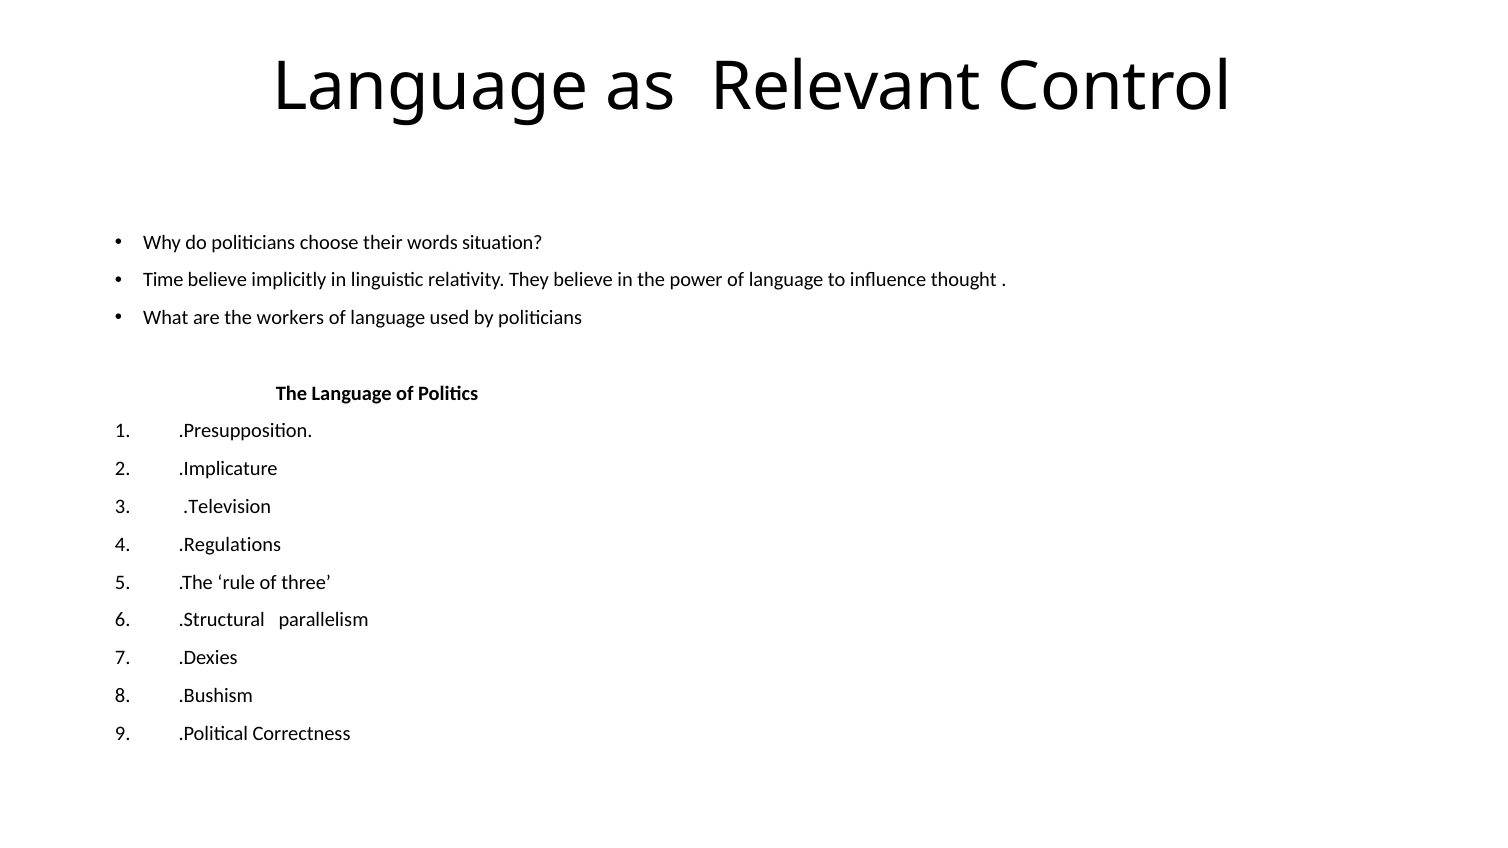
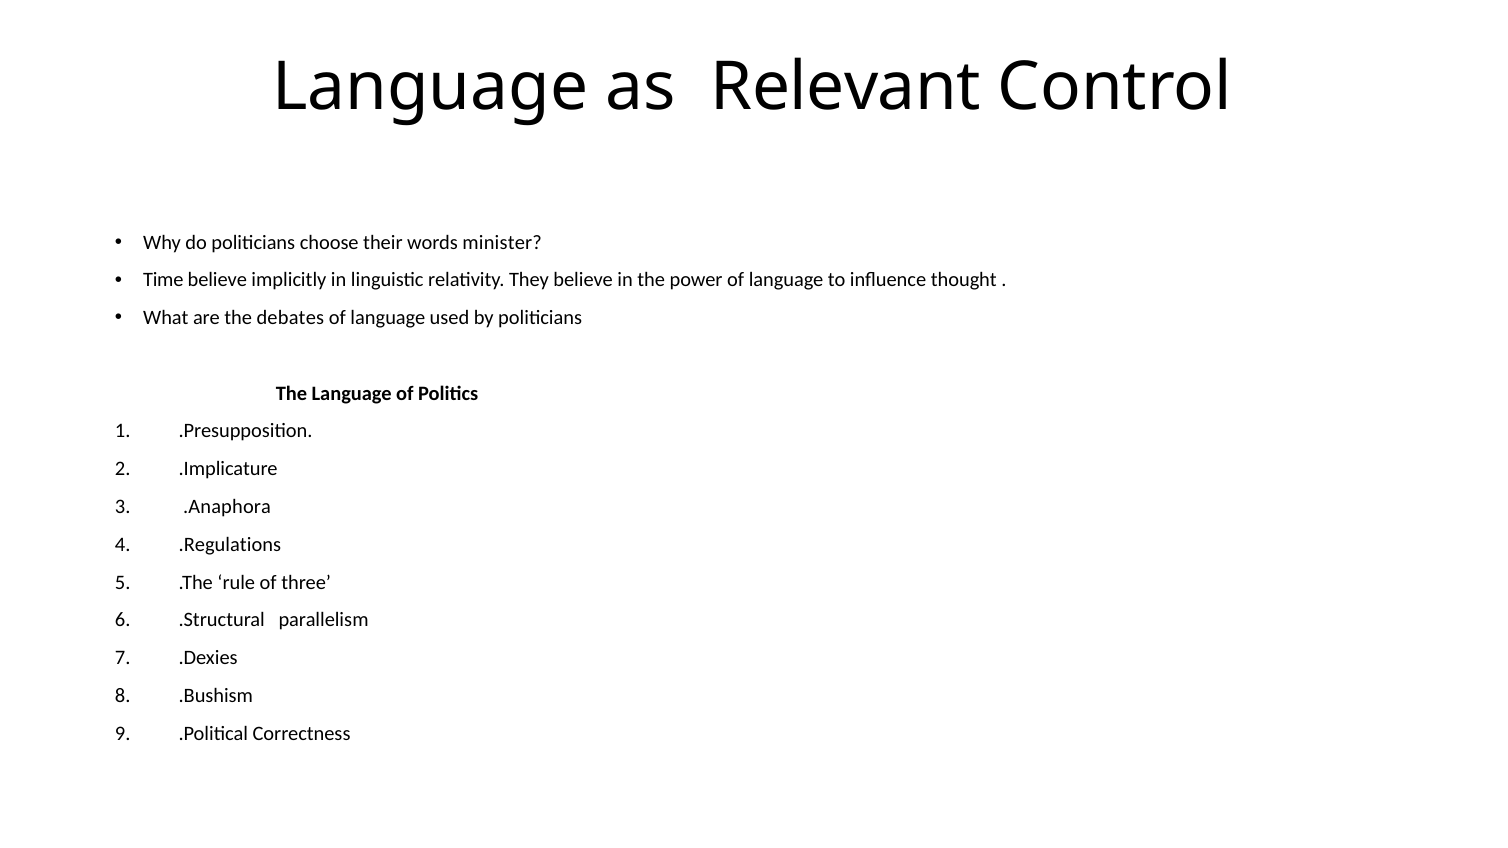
situation: situation -> minister
workers: workers -> debates
.Television: .Television -> .Anaphora
